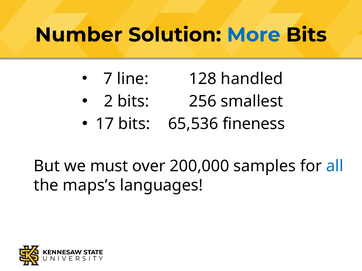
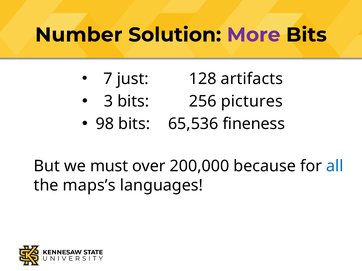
More colour: blue -> purple
line: line -> just
handled: handled -> artifacts
2: 2 -> 3
smallest: smallest -> pictures
17: 17 -> 98
samples: samples -> because
